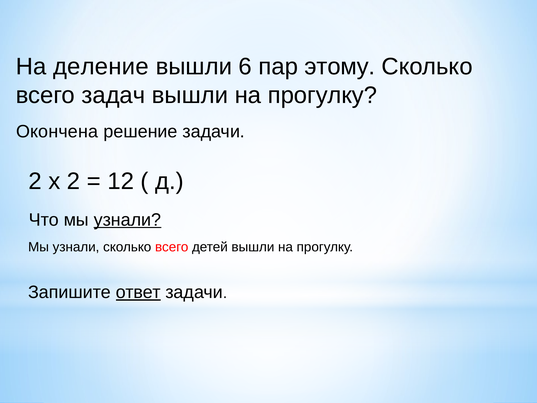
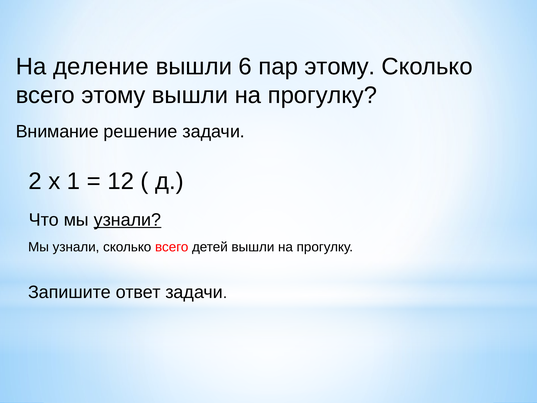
всего задач: задач -> этому
Окончена: Окончена -> Внимание
х 2: 2 -> 1
ответ underline: present -> none
